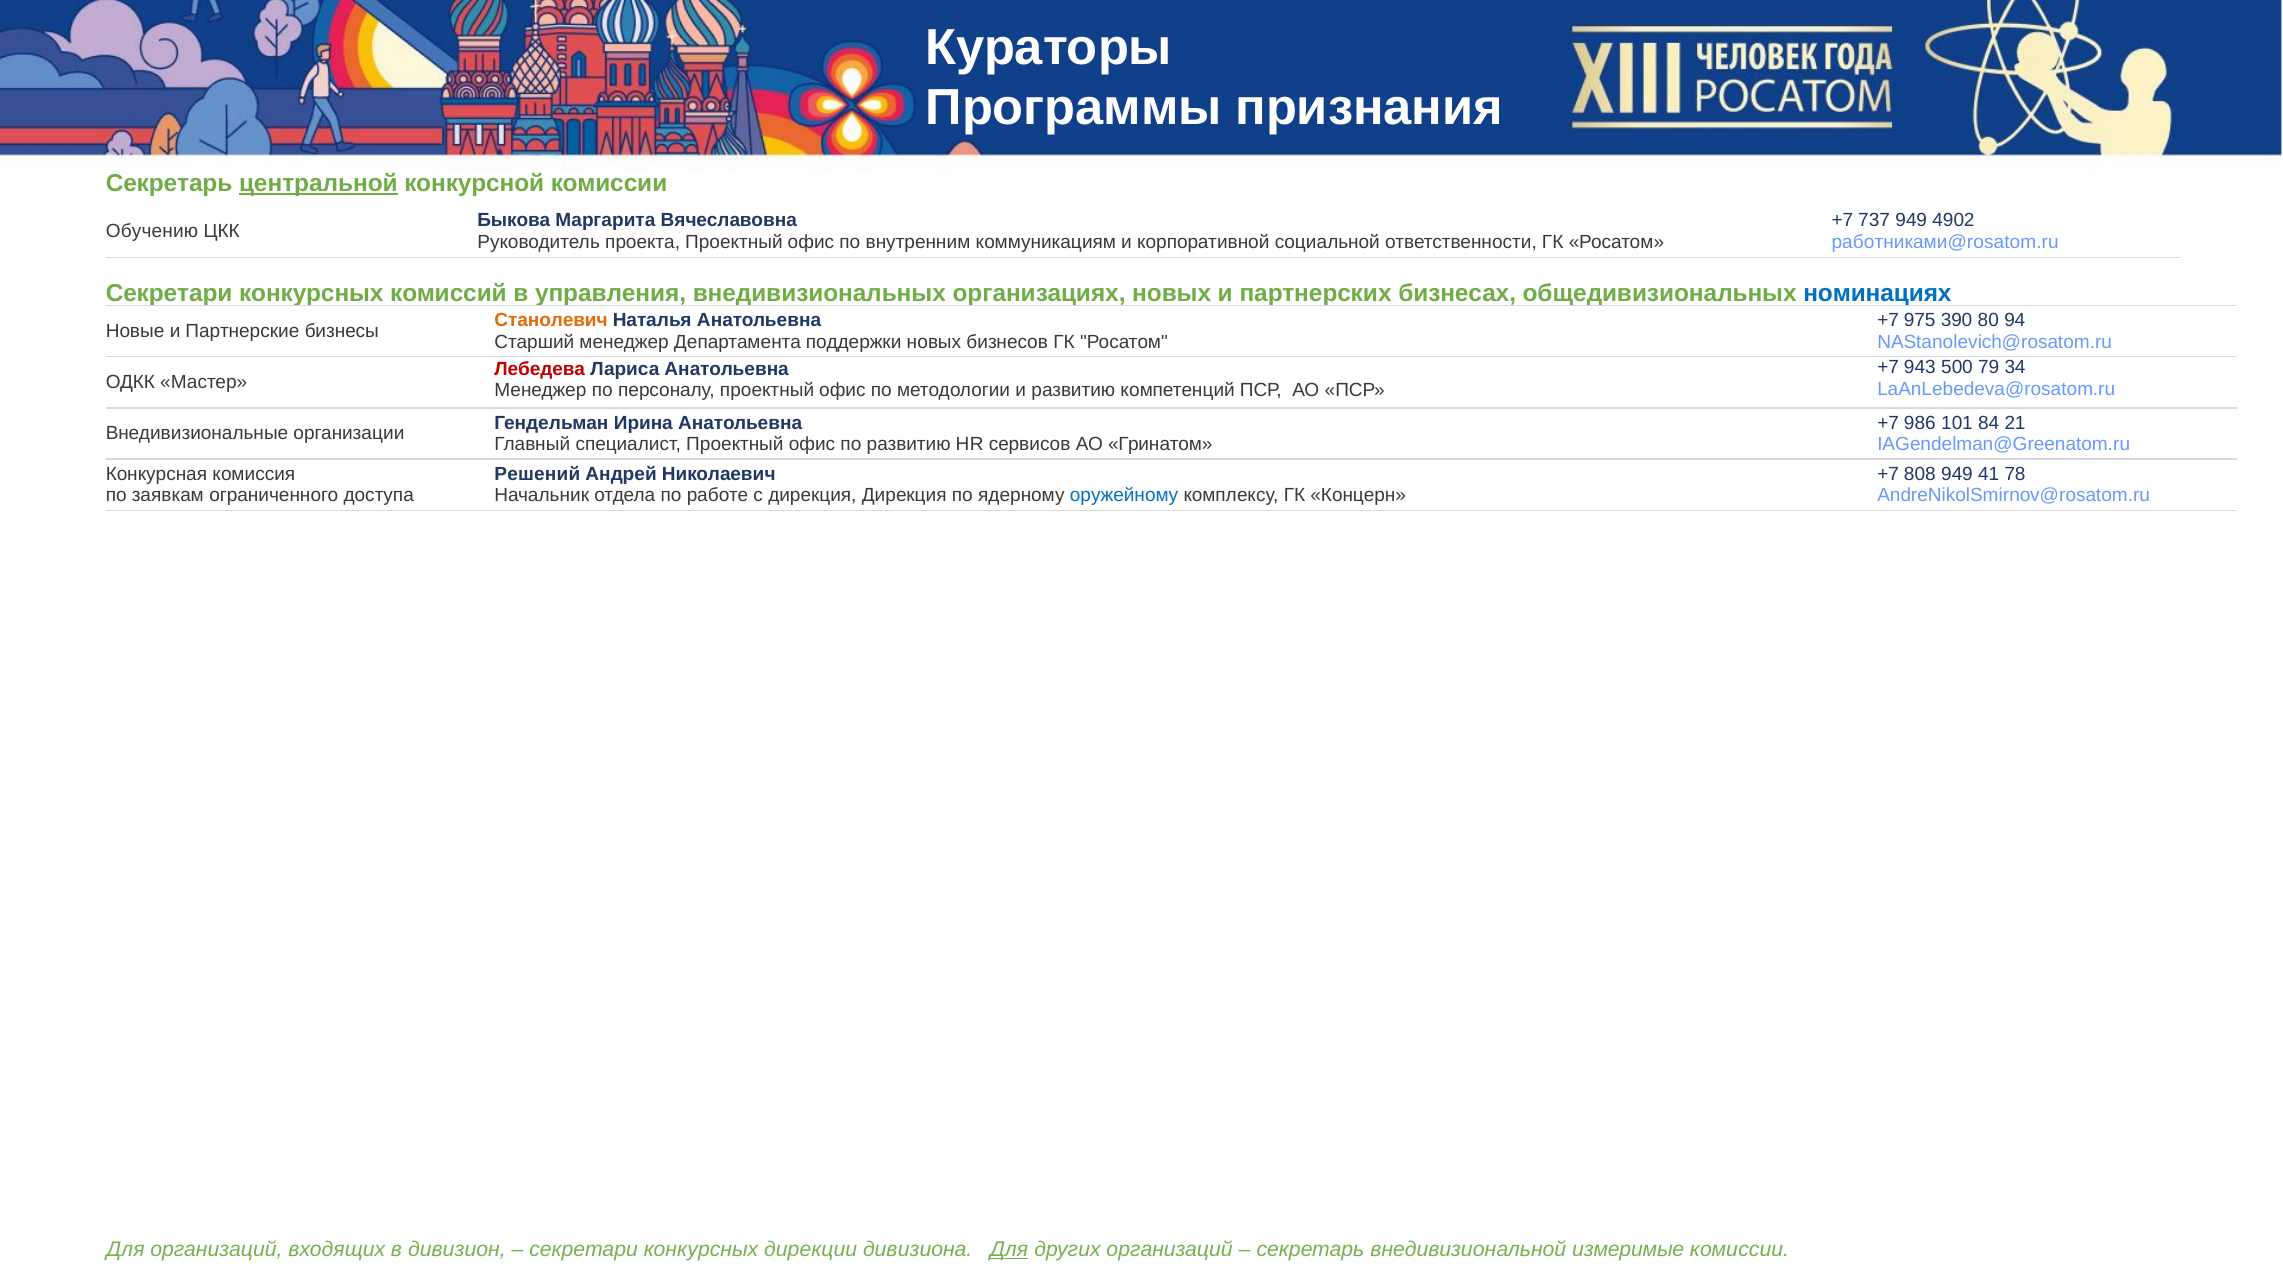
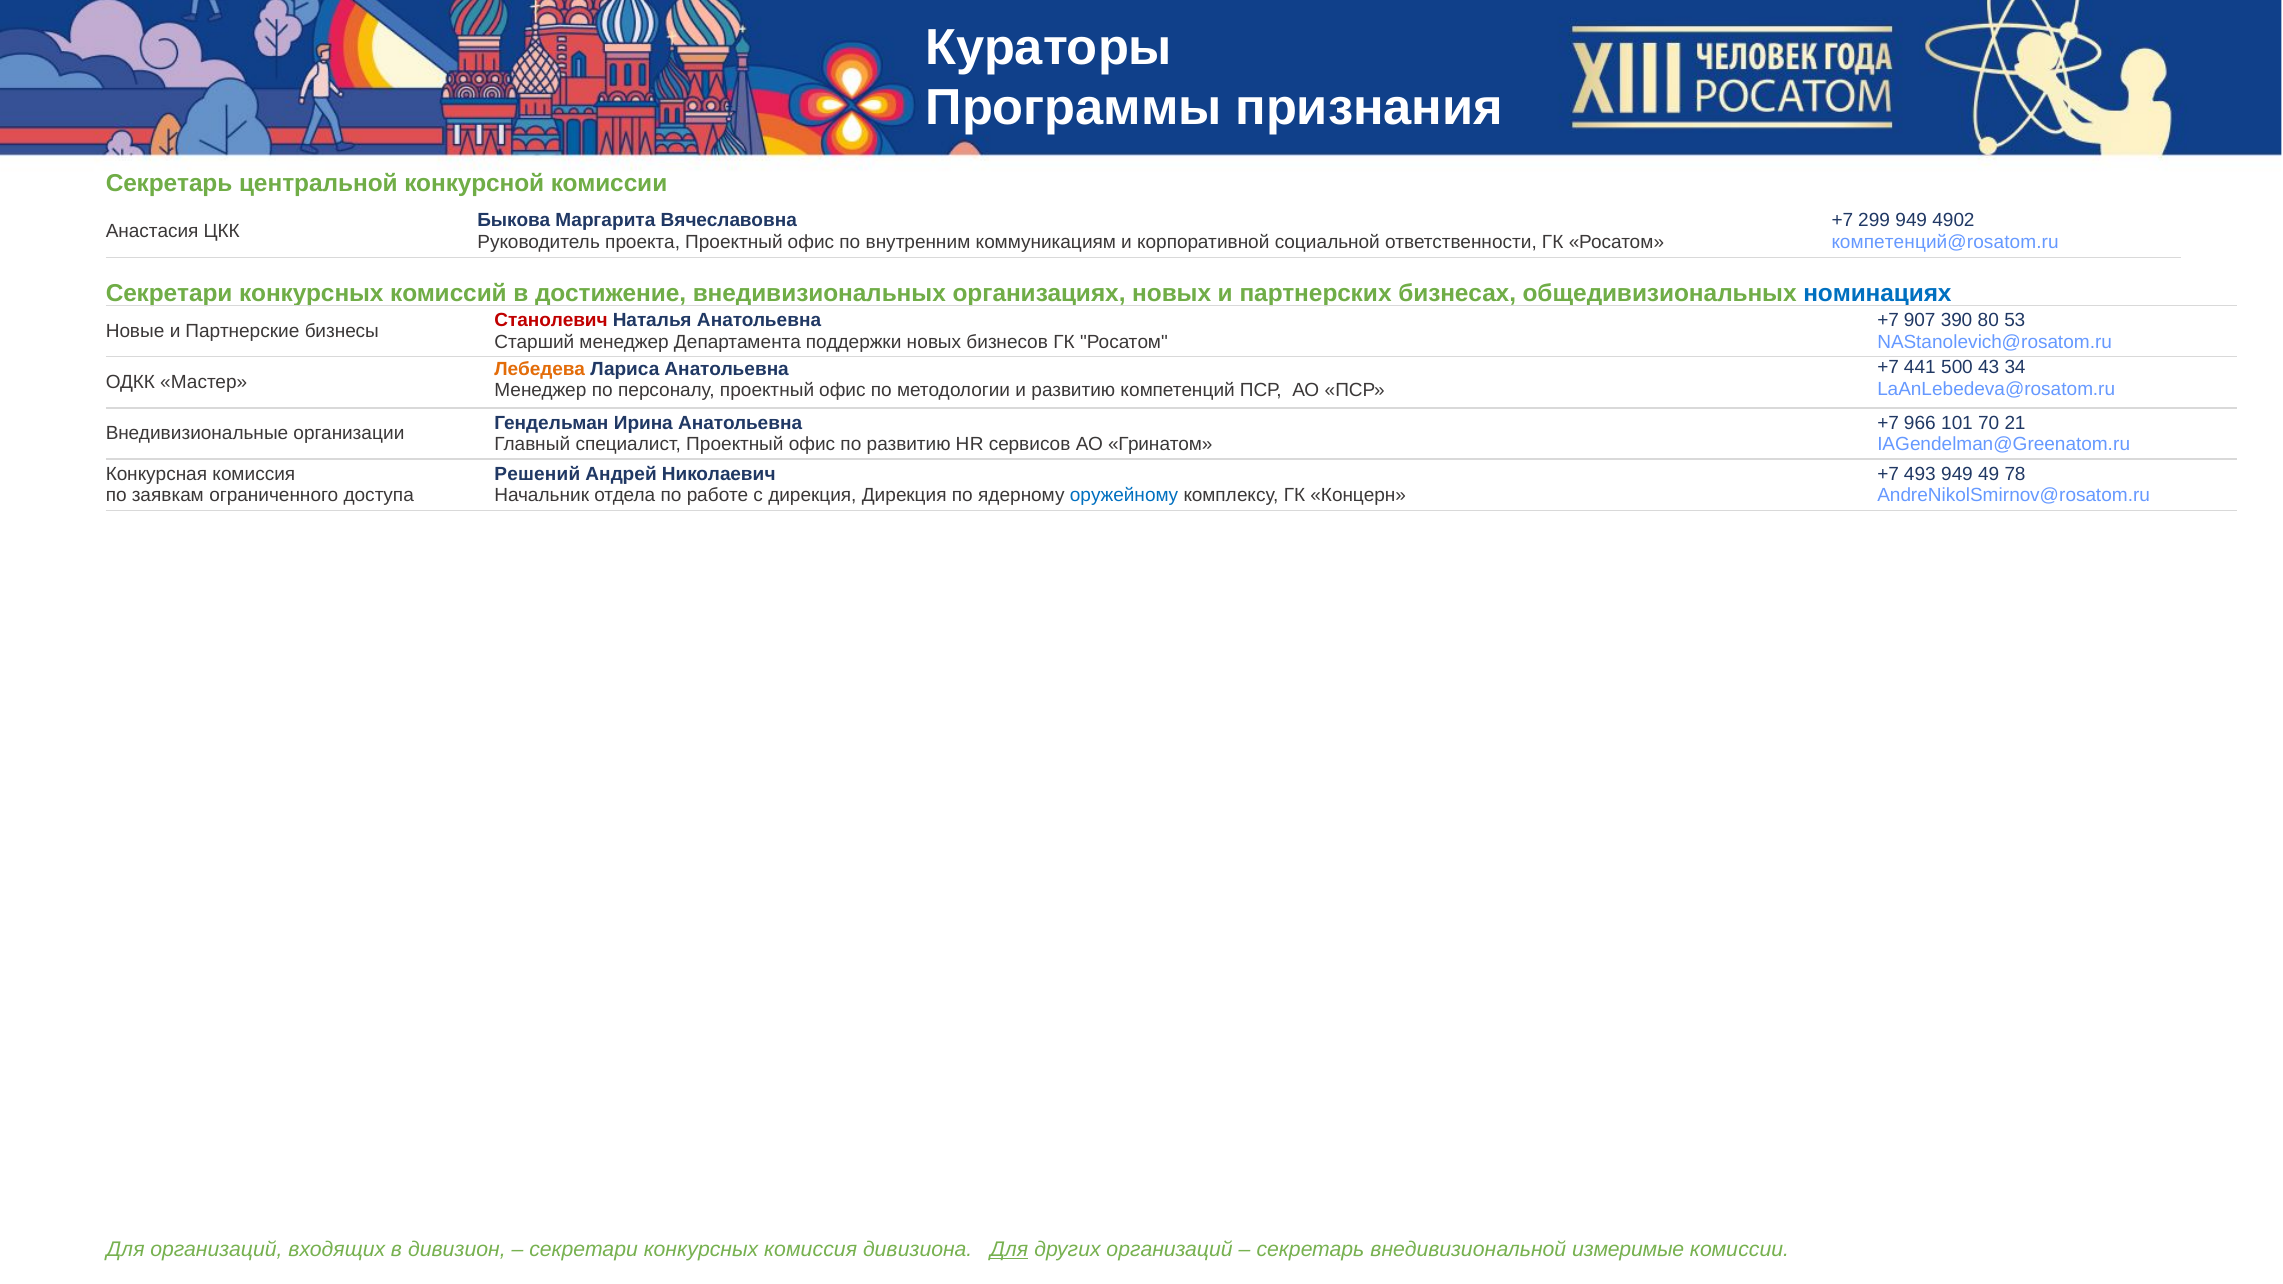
центральной underline: present -> none
737: 737 -> 299
Обучению: Обучению -> Анастасия
работниками@rosatom.ru: работниками@rosatom.ru -> компетенций@rosatom.ru
управления: управления -> достижение
Станолевич colour: orange -> red
975: 975 -> 907
94: 94 -> 53
943: 943 -> 441
79: 79 -> 43
Лебедева colour: red -> orange
986: 986 -> 966
84: 84 -> 70
808: 808 -> 493
41: 41 -> 49
конкурсных дирекции: дирекции -> комиссия
